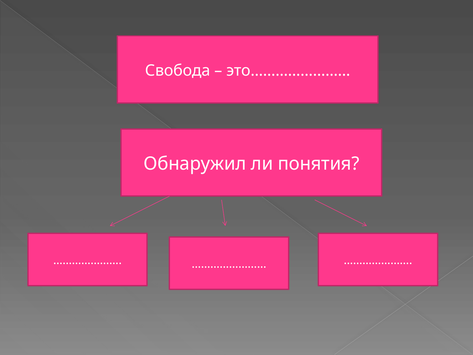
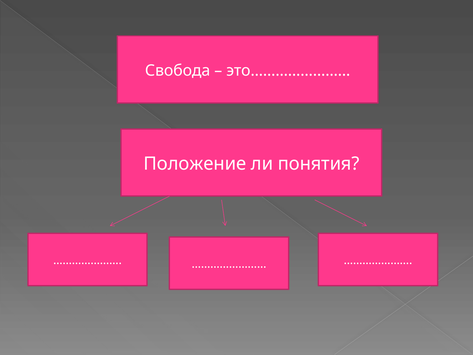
Обнаружил: Обнаружил -> Положение
